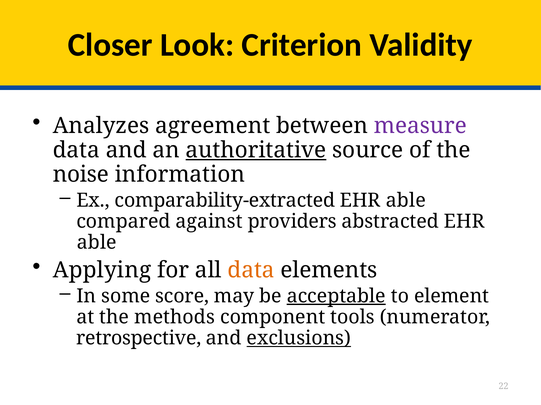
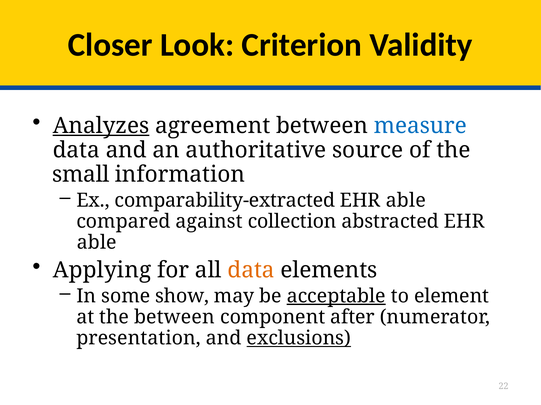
Analyzes underline: none -> present
measure colour: purple -> blue
authoritative underline: present -> none
noise: noise -> small
providers: providers -> collection
score: score -> show
the methods: methods -> between
tools: tools -> after
retrospective: retrospective -> presentation
